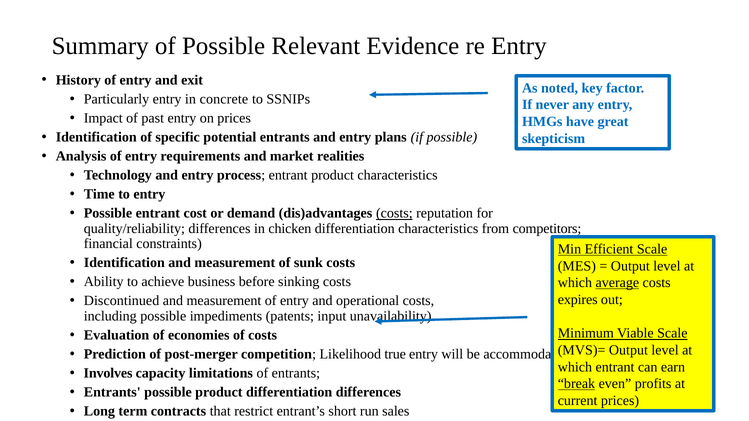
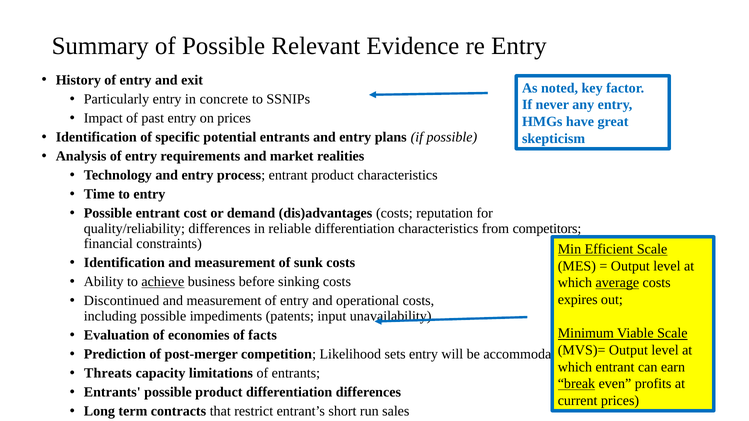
costs at (394, 213) underline: present -> none
chicken: chicken -> reliable
achieve underline: none -> present
of costs: costs -> facts
true: true -> sets
Involves: Involves -> Threats
